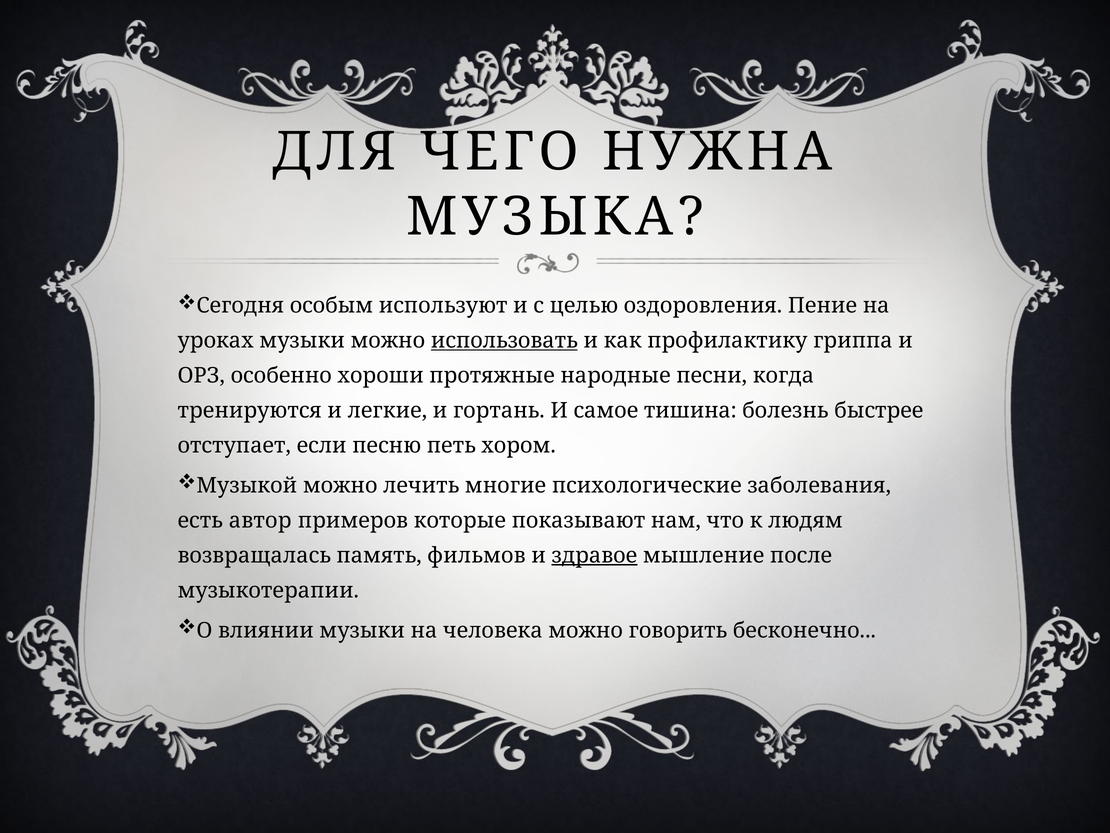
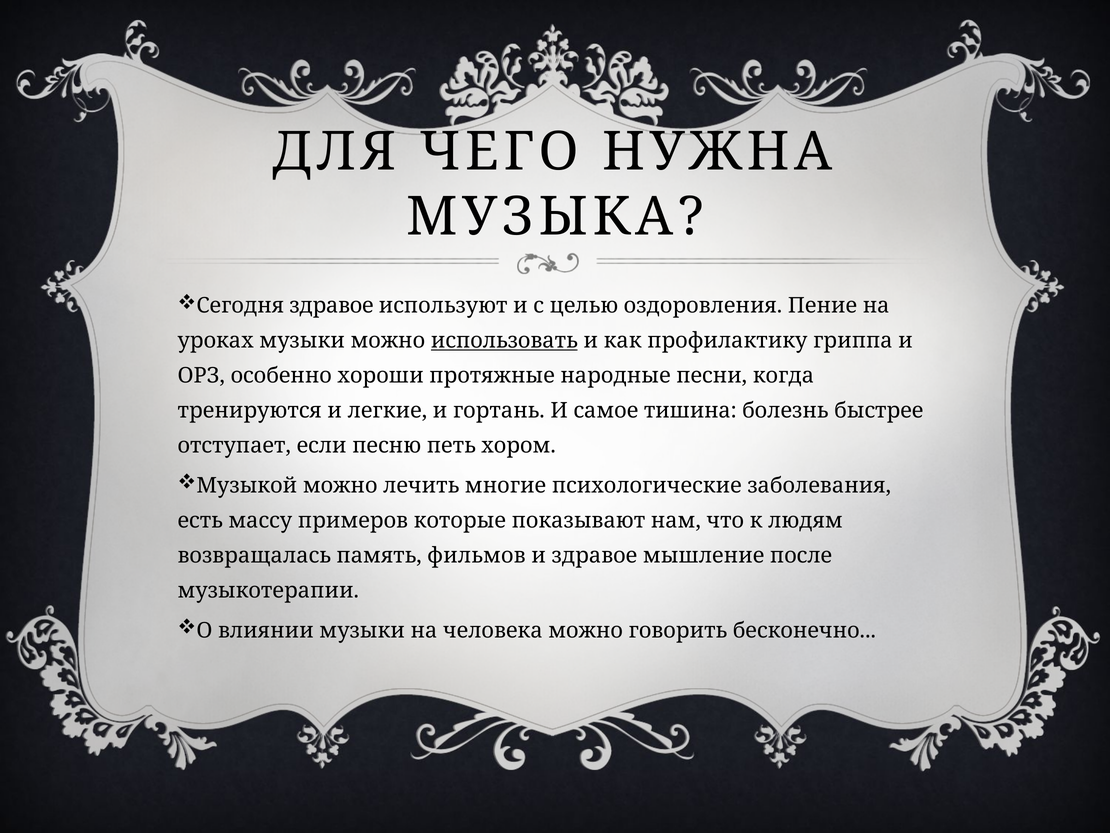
Сегодня особым: особым -> здравое
автор: автор -> массу
здравое at (594, 555) underline: present -> none
